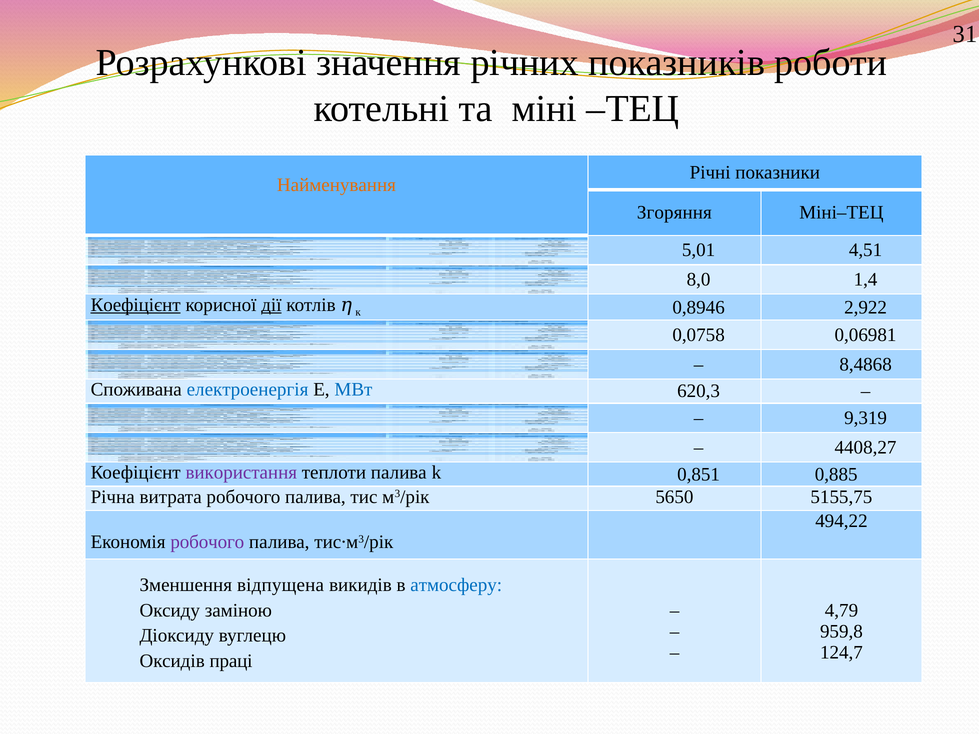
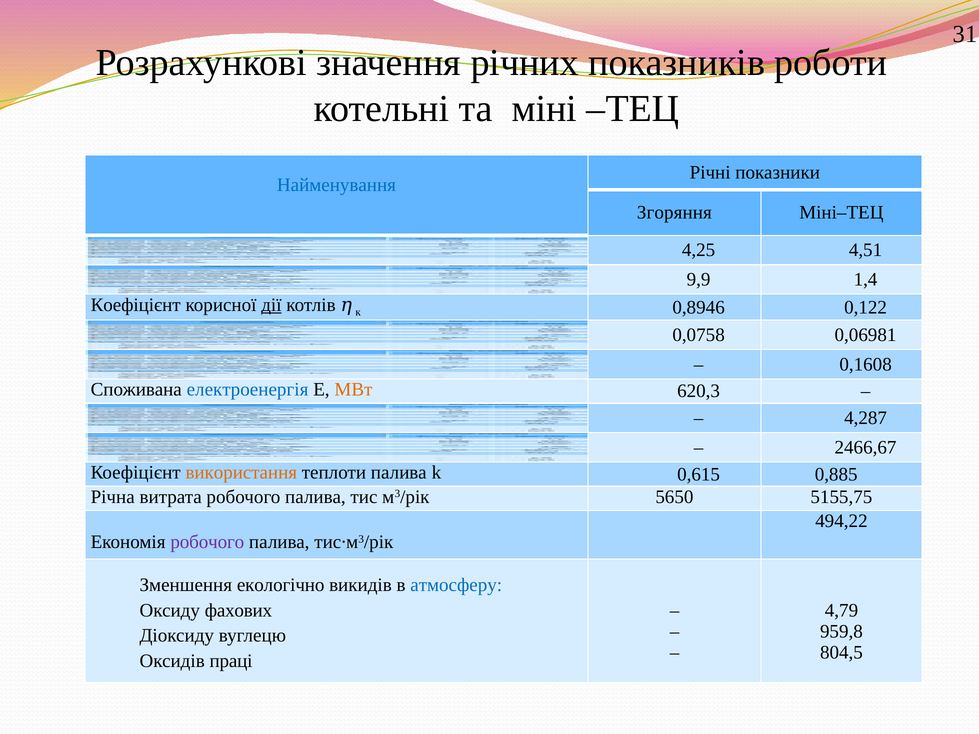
Найменування colour: orange -> blue
5,01: 5,01 -> 4,25
8,0: 8,0 -> 9,9
Коефіцієнт at (136, 305) underline: present -> none
2,922: 2,922 -> 0,122
8,4868: 8,4868 -> 0,1608
МВт colour: blue -> orange
9,319: 9,319 -> 4,287
4408,27: 4408,27 -> 2466,67
використання colour: purple -> orange
0,851: 0,851 -> 0,615
відпущена: відпущена -> екологічно
заміною: заміною -> фахових
124,7: 124,7 -> 804,5
